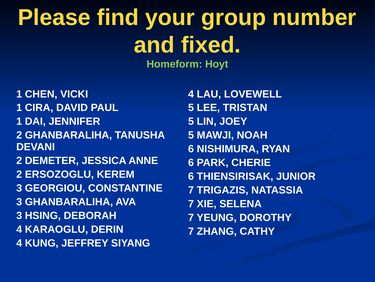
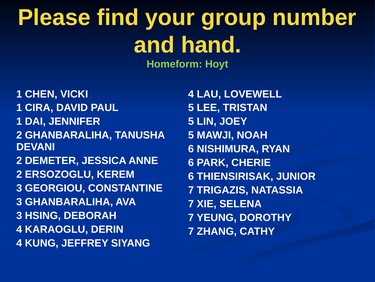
fixed: fixed -> hand
